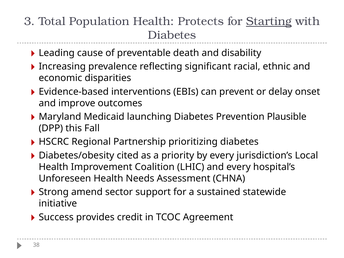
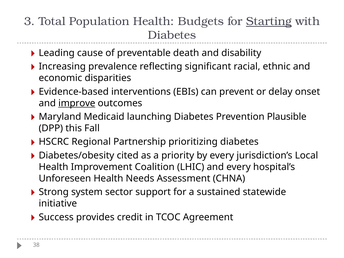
Protects: Protects -> Budgets
improve underline: none -> present
amend: amend -> system
